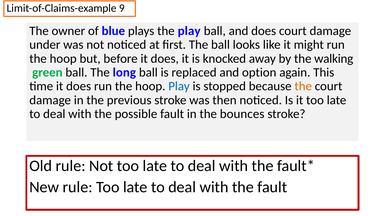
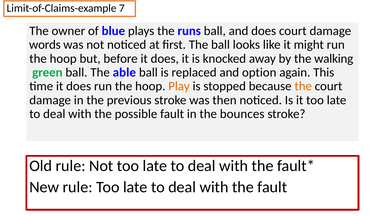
9: 9 -> 7
the play: play -> runs
under: under -> words
long: long -> able
Play at (179, 86) colour: blue -> orange
